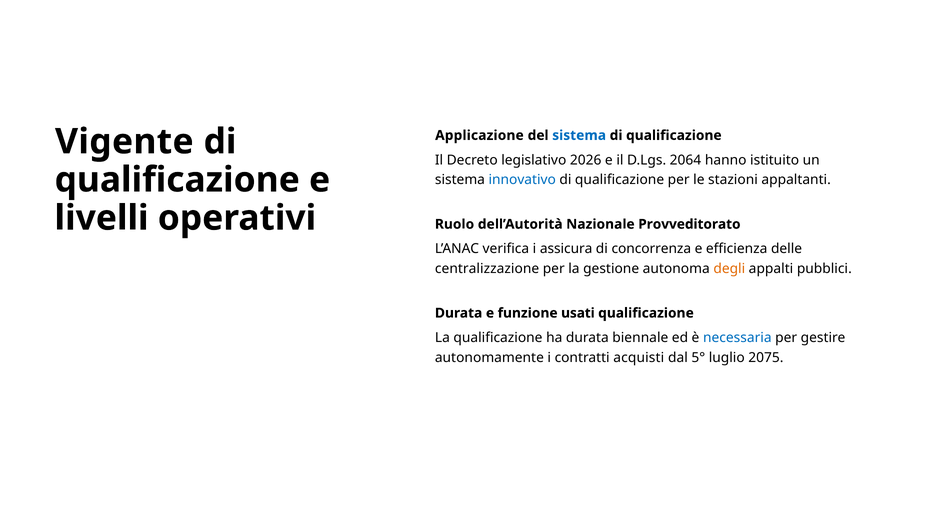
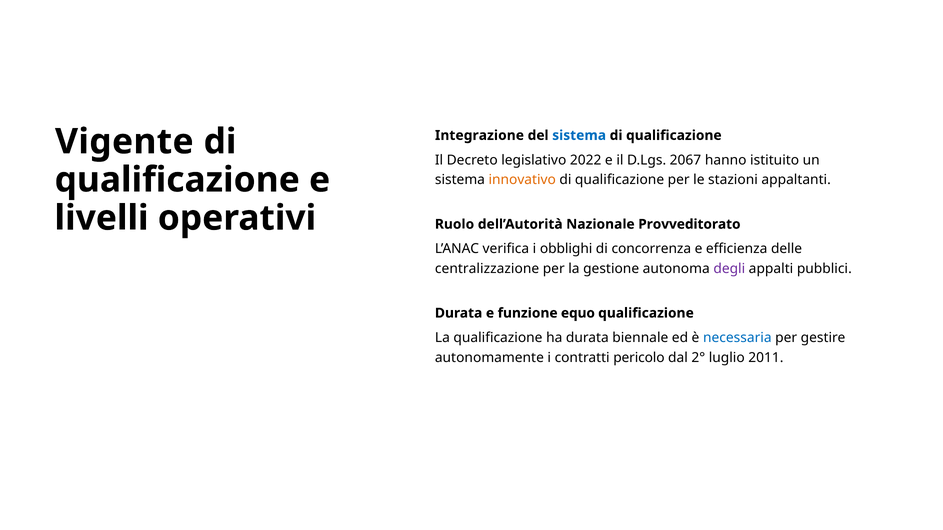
Applicazione: Applicazione -> Integrazione
2026: 2026 -> 2022
2064: 2064 -> 2067
innovativo colour: blue -> orange
assicura: assicura -> obblighi
degli colour: orange -> purple
usati: usati -> equo
acquisti: acquisti -> pericolo
5°: 5° -> 2°
2075: 2075 -> 2011
